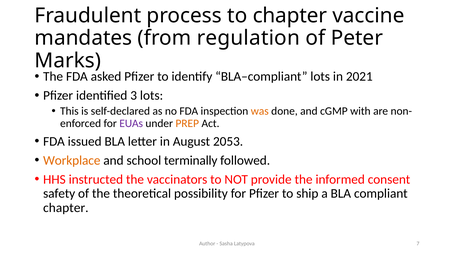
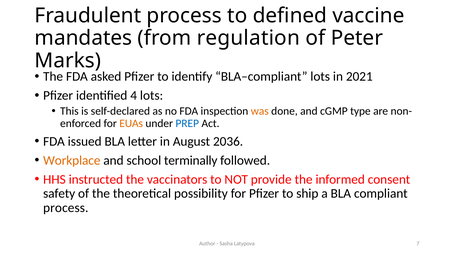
to chapter: chapter -> defined
3: 3 -> 4
with: with -> type
EUAs colour: purple -> orange
PREP colour: orange -> blue
2053: 2053 -> 2036
chapter at (66, 208): chapter -> process
